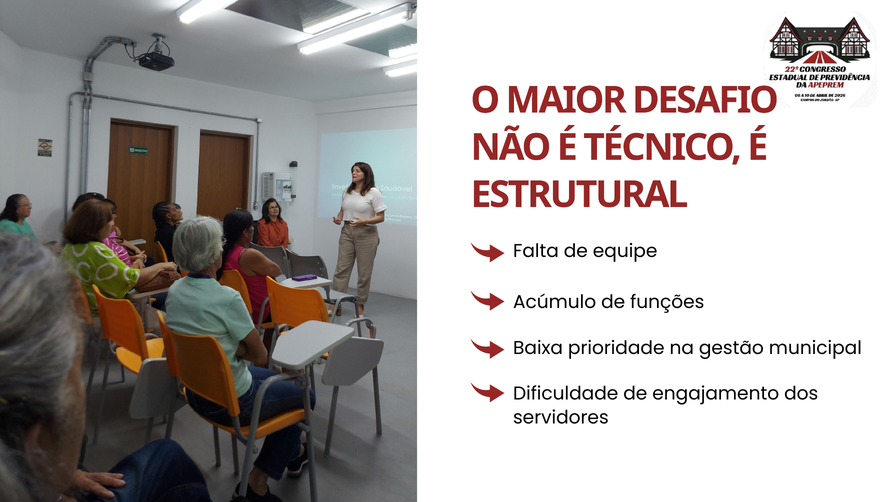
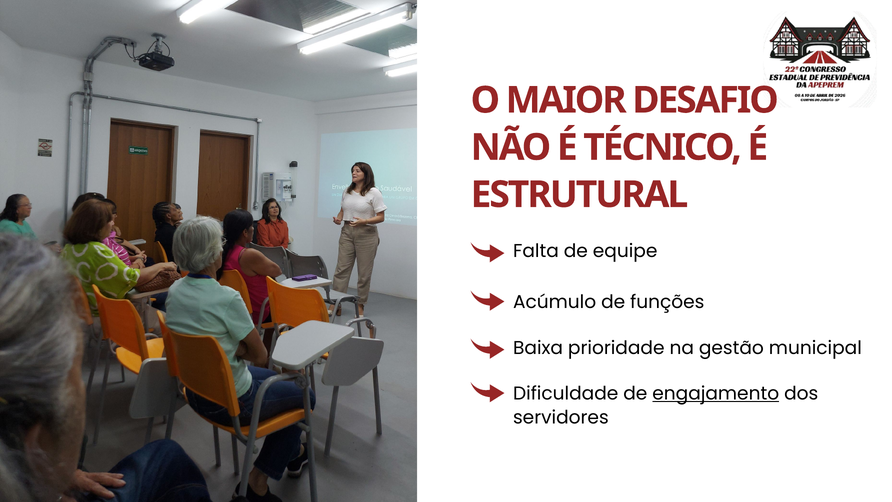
engajamento underline: none -> present
